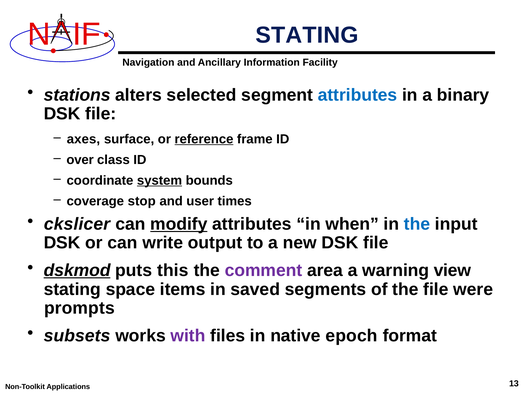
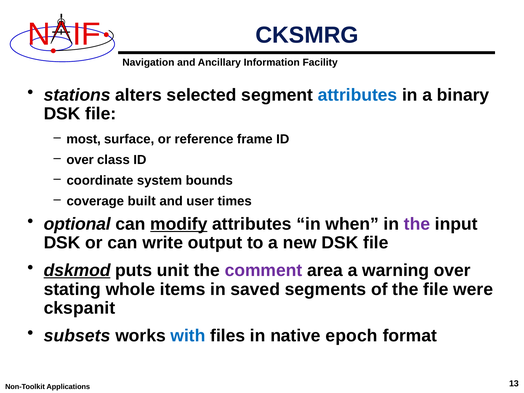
STATING at (307, 35): STATING -> CKSMRG
axes: axes -> most
reference underline: present -> none
system underline: present -> none
stop: stop -> built
ckslicer: ckslicer -> optional
the at (417, 224) colour: blue -> purple
this: this -> unit
warning view: view -> over
space: space -> whole
prompts: prompts -> ckspanit
with colour: purple -> blue
